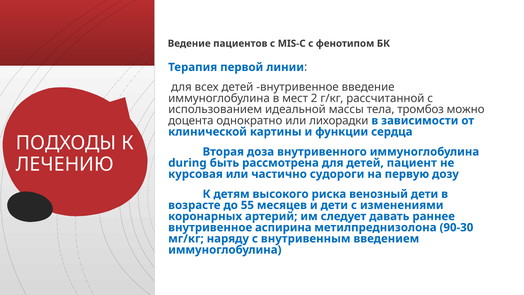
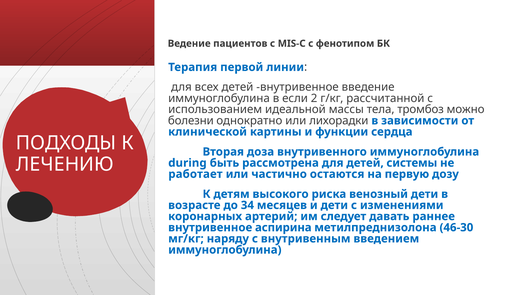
мест: мест -> если
доцента: доцента -> болезни
пациент: пациент -> системы
курсовая: курсовая -> работает
судороги: судороги -> остаются
55: 55 -> 34
90-30: 90-30 -> 46-30
